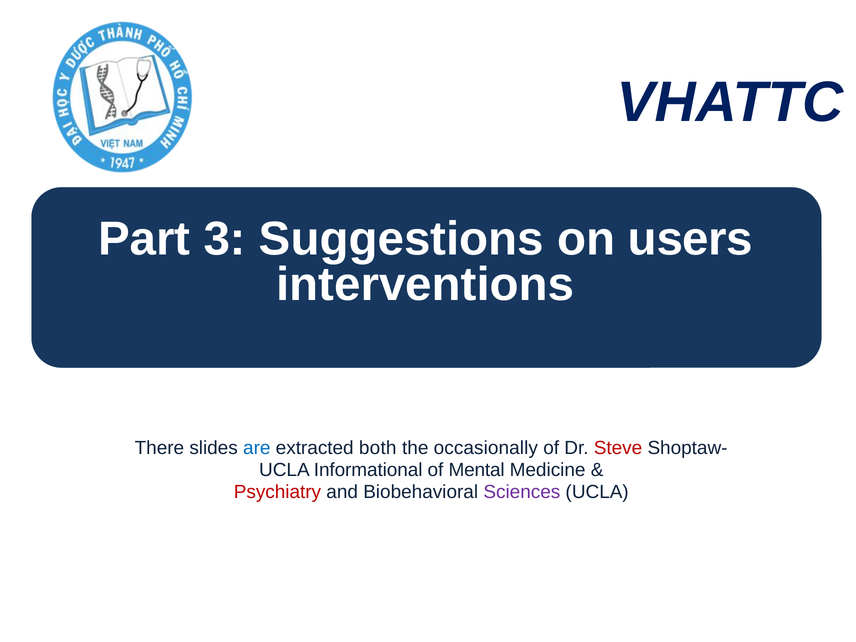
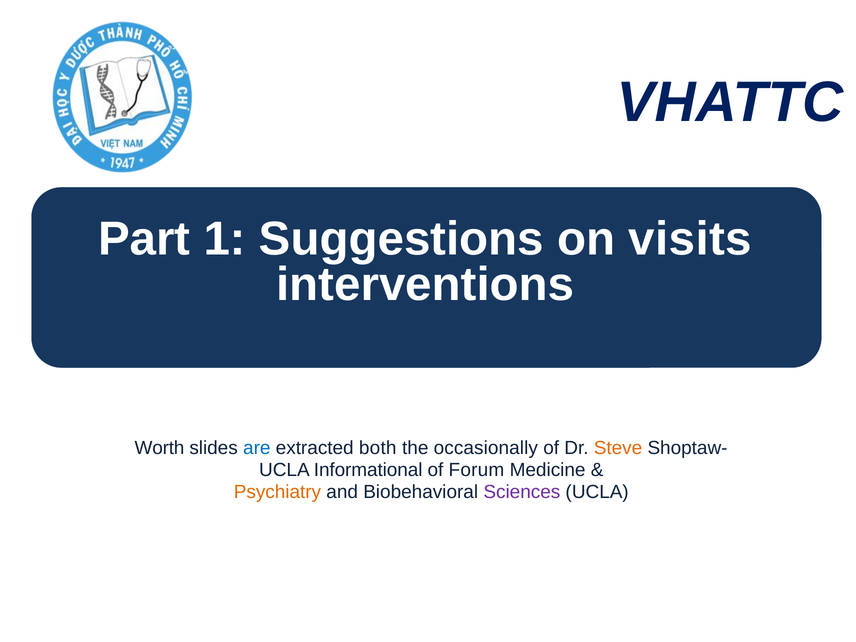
3: 3 -> 1
users: users -> visits
There: There -> Worth
Steve colour: red -> orange
Mental: Mental -> Forum
Psychiatry colour: red -> orange
